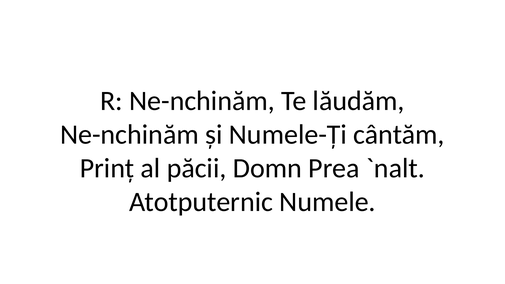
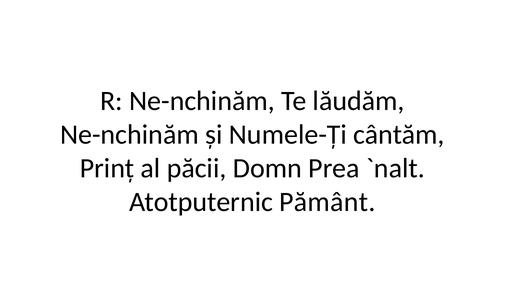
Numele: Numele -> Pământ
